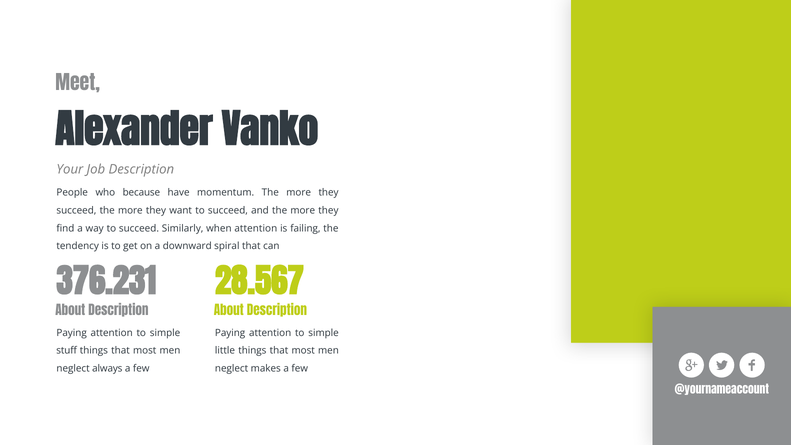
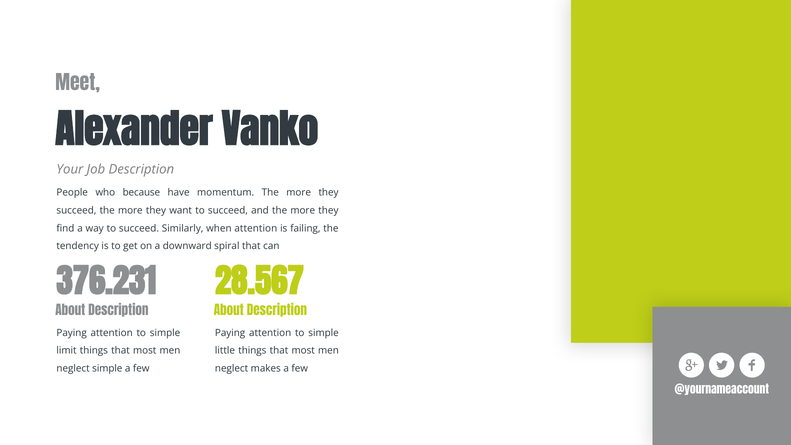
stuff: stuff -> limit
neglect always: always -> simple
